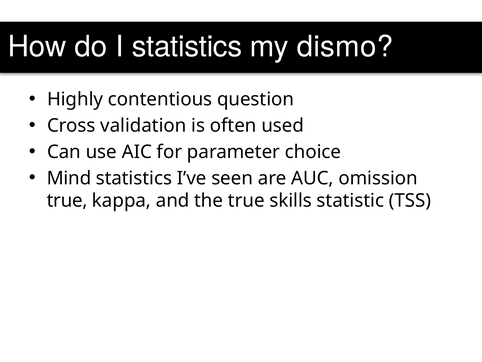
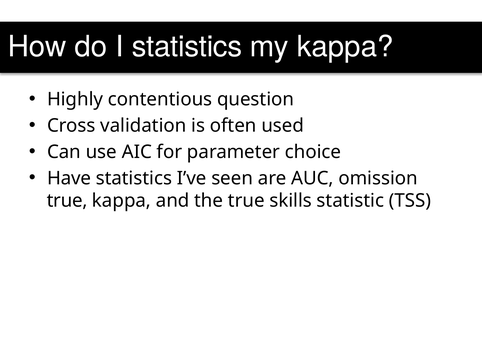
my dismo: dismo -> kappa
Mind: Mind -> Have
